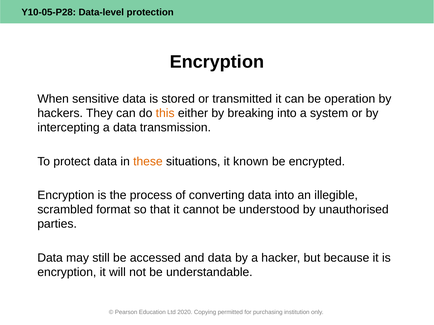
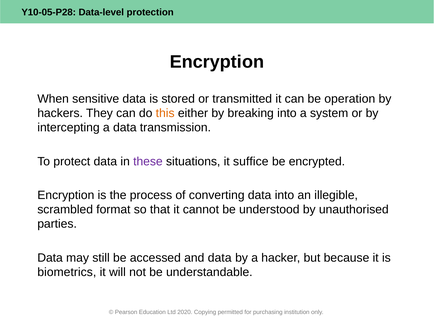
these colour: orange -> purple
known: known -> suffice
encryption at (67, 273): encryption -> biometrics
